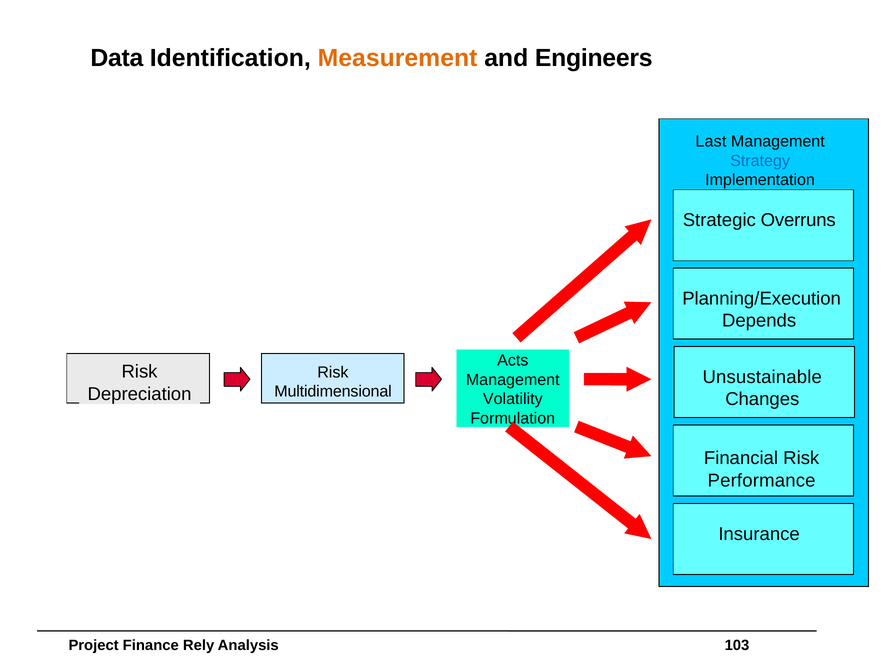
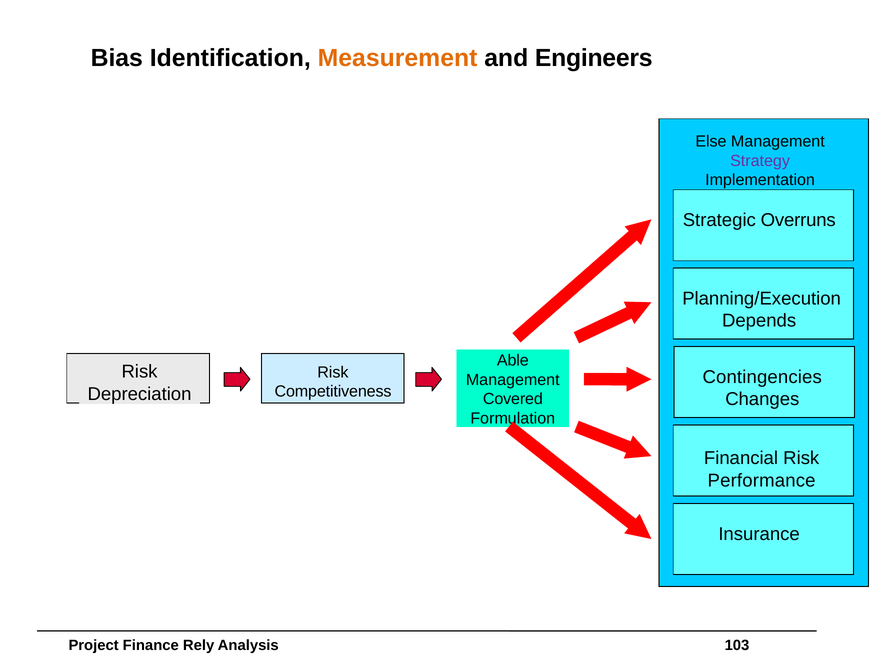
Data: Data -> Bias
Last: Last -> Else
Strategy colour: blue -> purple
Acts: Acts -> Able
Unsustainable: Unsustainable -> Contingencies
Multidimensional: Multidimensional -> Competitiveness
Volatility: Volatility -> Covered
